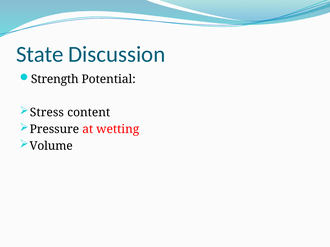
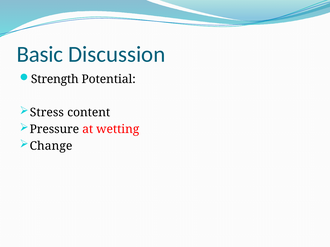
State: State -> Basic
Volume: Volume -> Change
